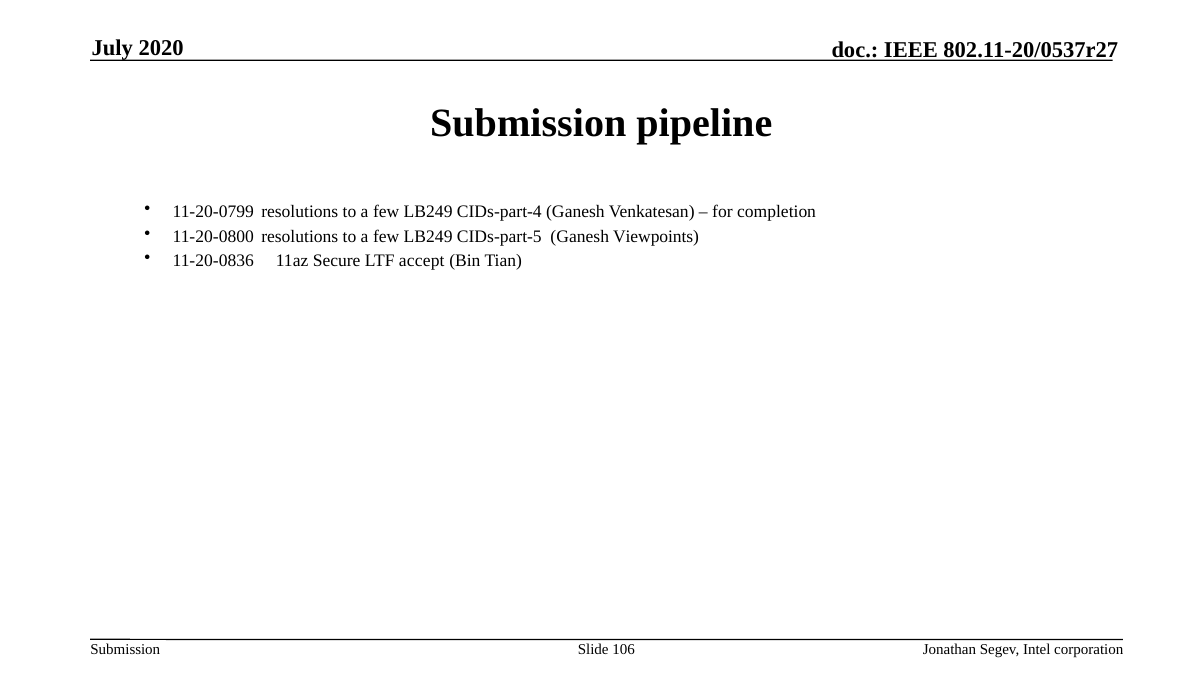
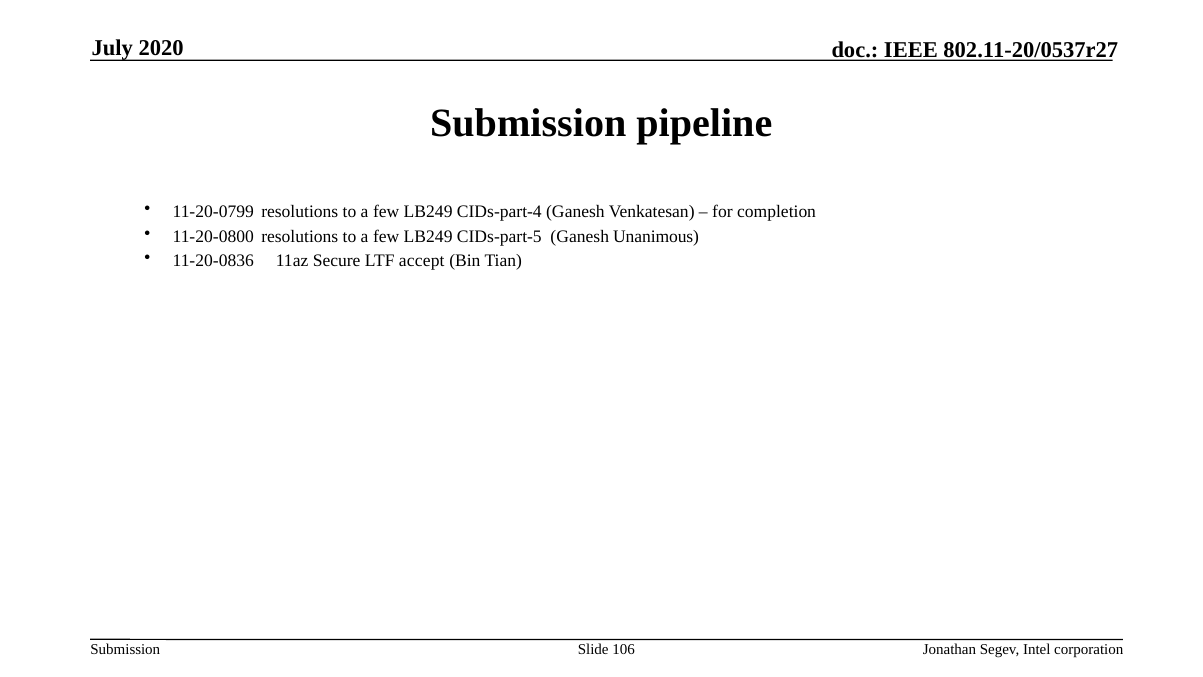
Viewpoints: Viewpoints -> Unanimous
